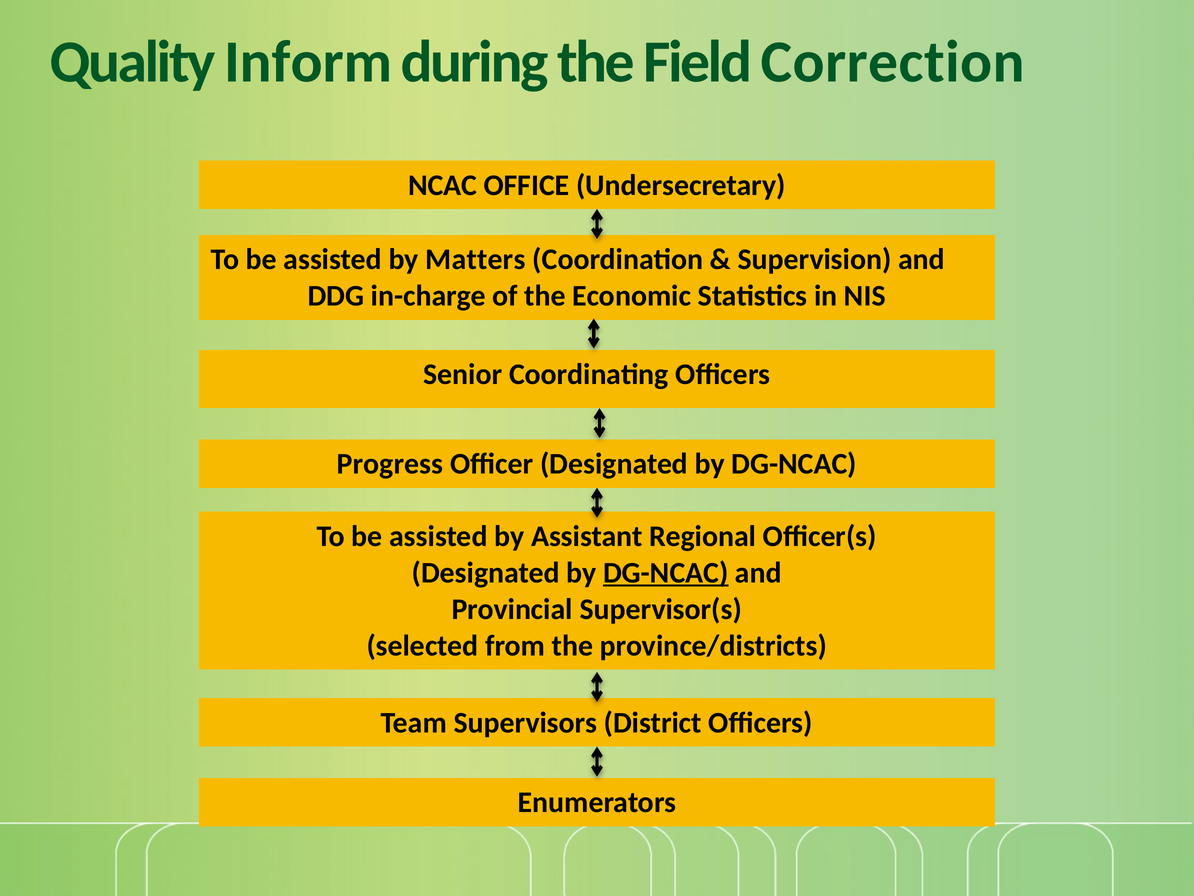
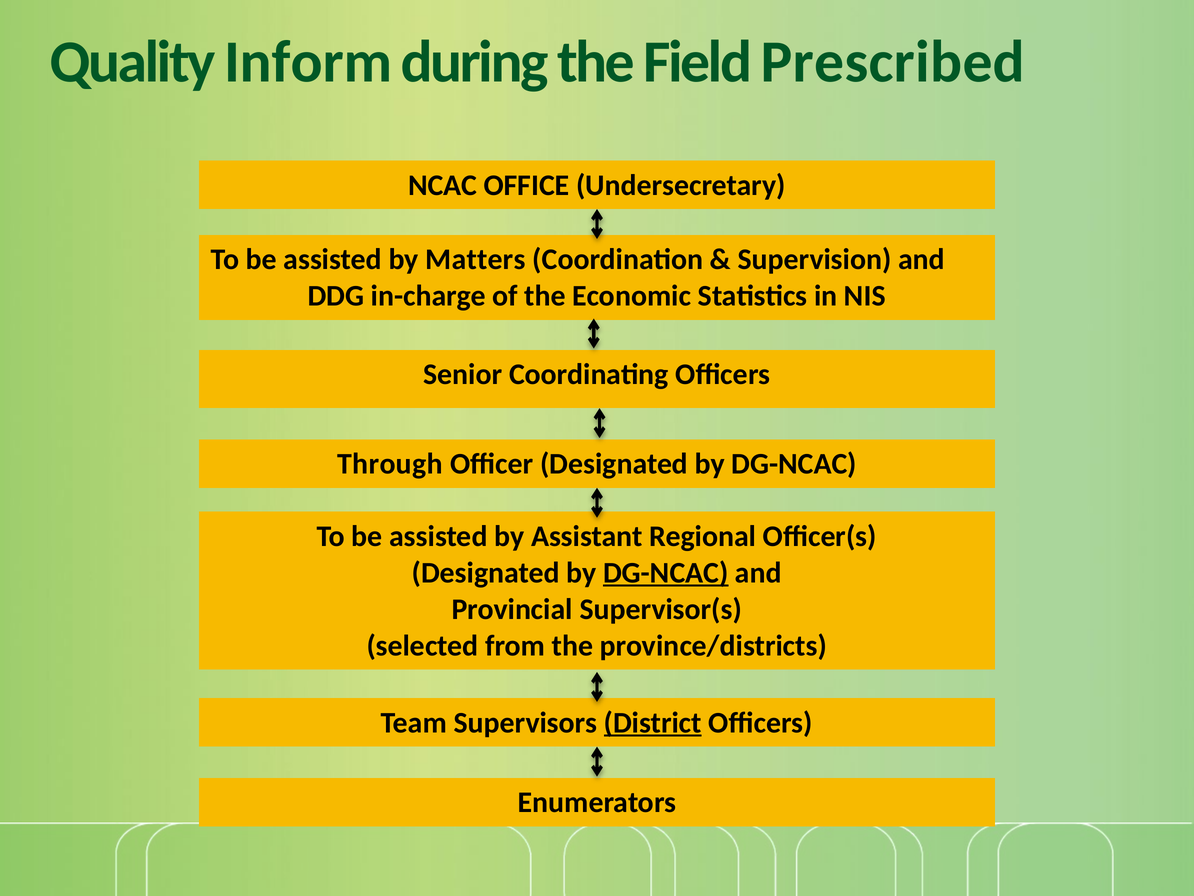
Correction: Correction -> Prescribed
Progress: Progress -> Through
District underline: none -> present
